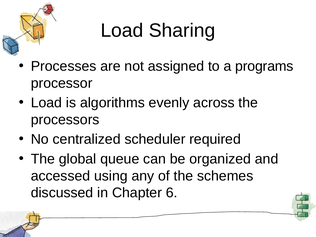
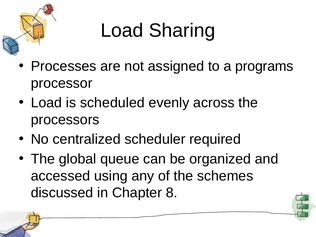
algorithms: algorithms -> scheduled
6: 6 -> 8
